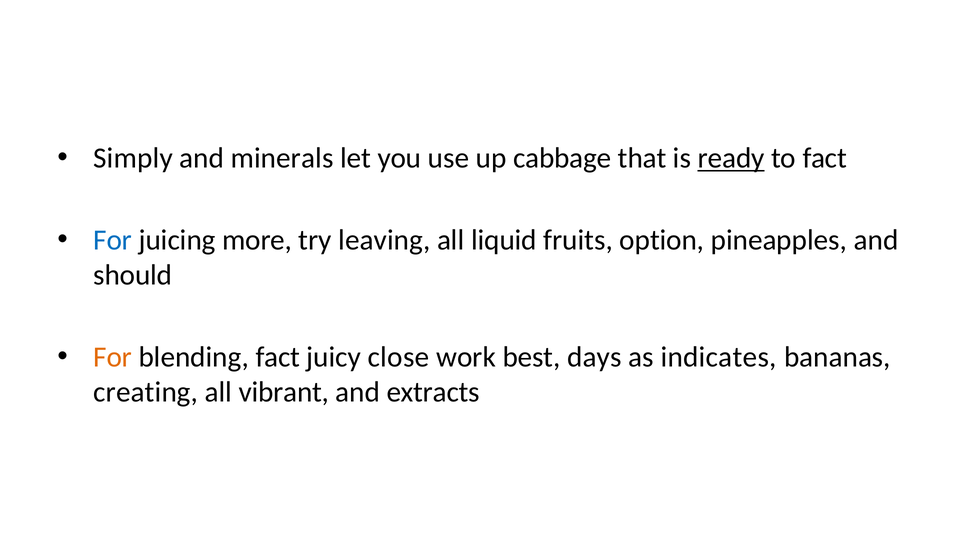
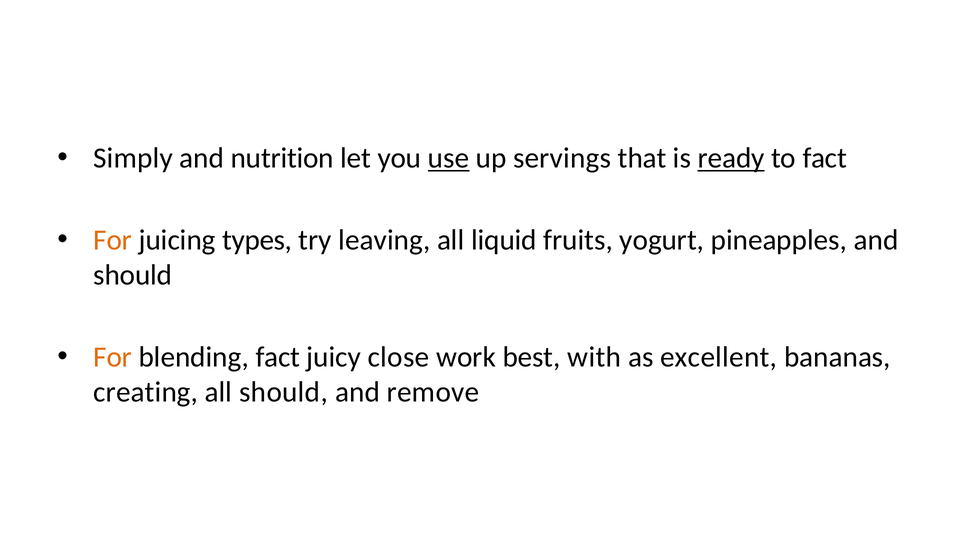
minerals: minerals -> nutrition
use underline: none -> present
cabbage: cabbage -> servings
For at (113, 240) colour: blue -> orange
more: more -> types
option: option -> yogurt
days: days -> with
indicates: indicates -> excellent
all vibrant: vibrant -> should
extracts: extracts -> remove
